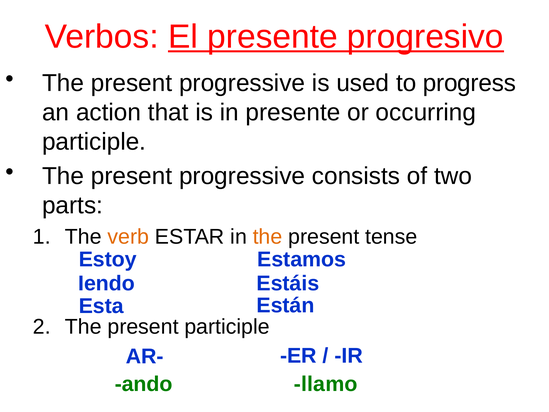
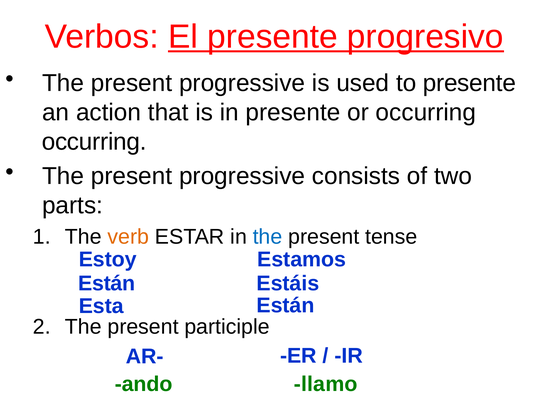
to progress: progress -> presente
participle at (94, 142): participle -> occurring
the at (268, 237) colour: orange -> blue
Iendo at (107, 283): Iendo -> Están
